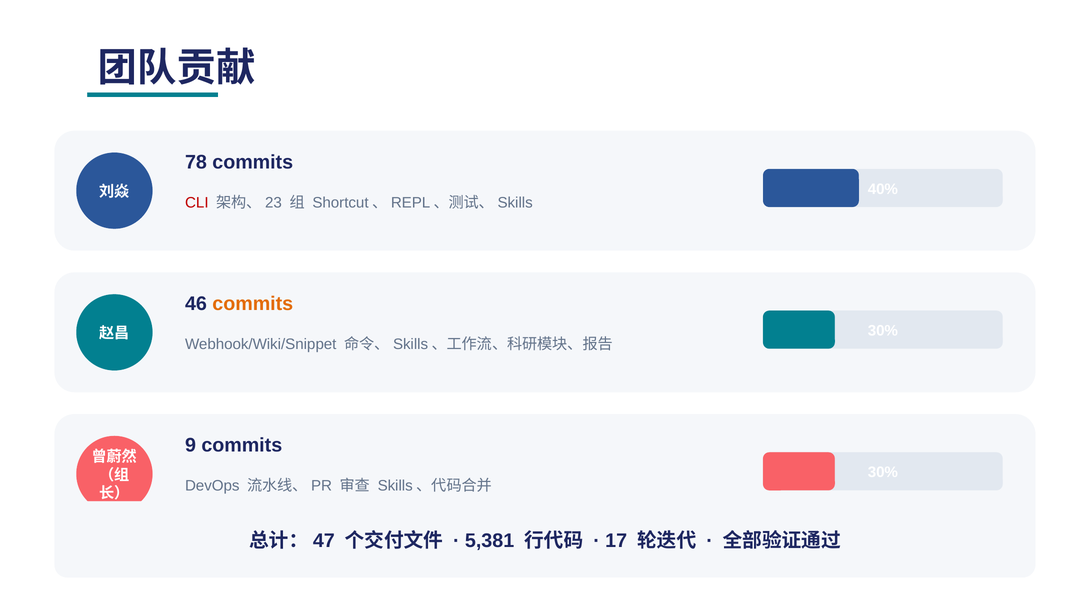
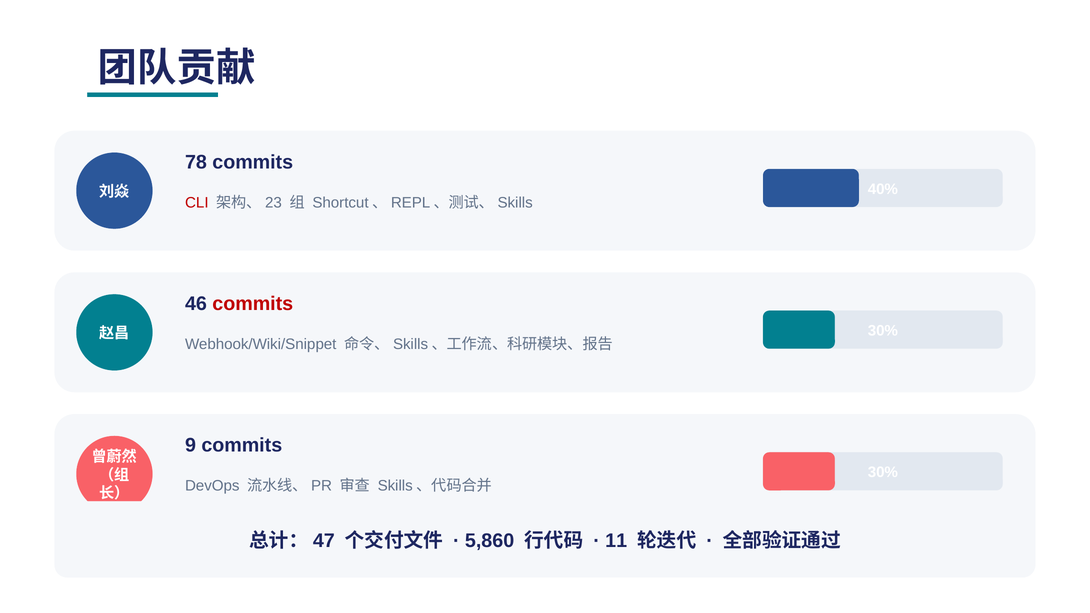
commits at (253, 304) colour: orange -> red
5,381: 5,381 -> 5,860
17: 17 -> 11
